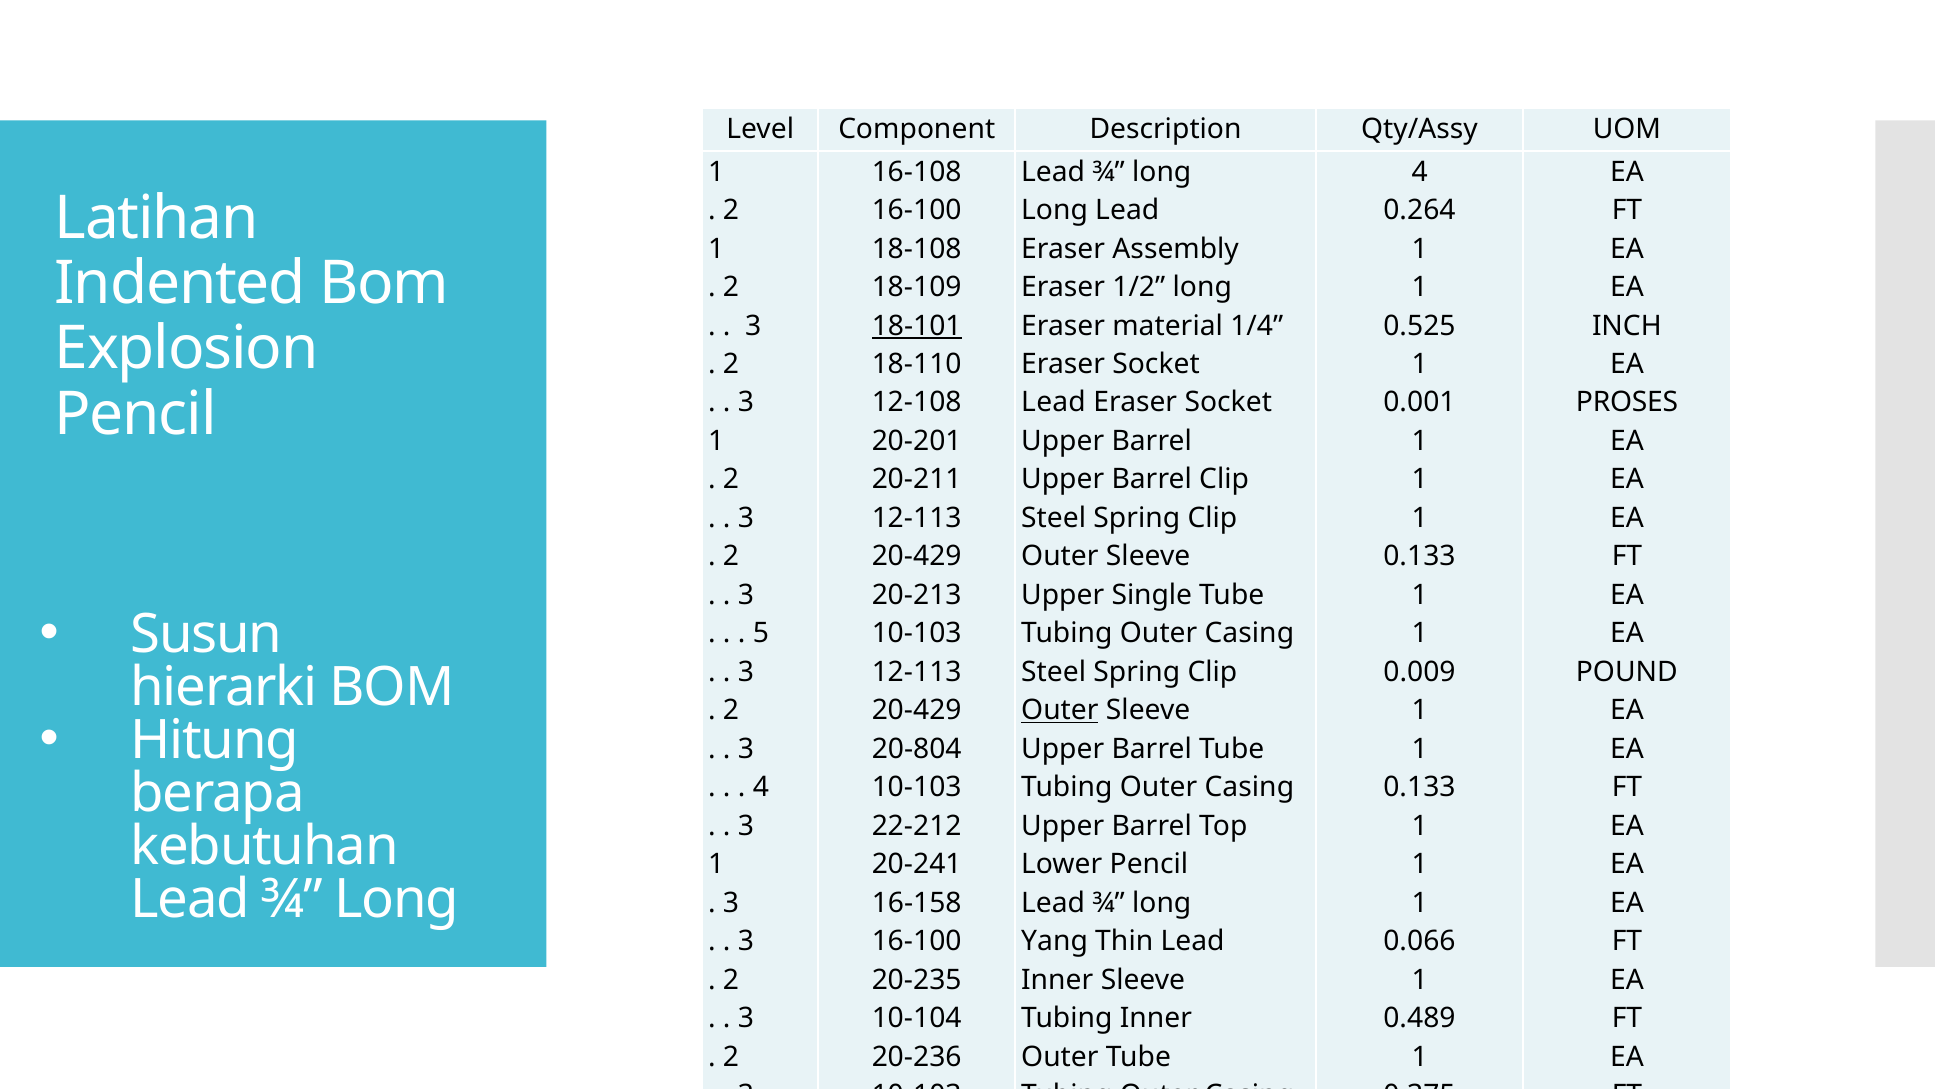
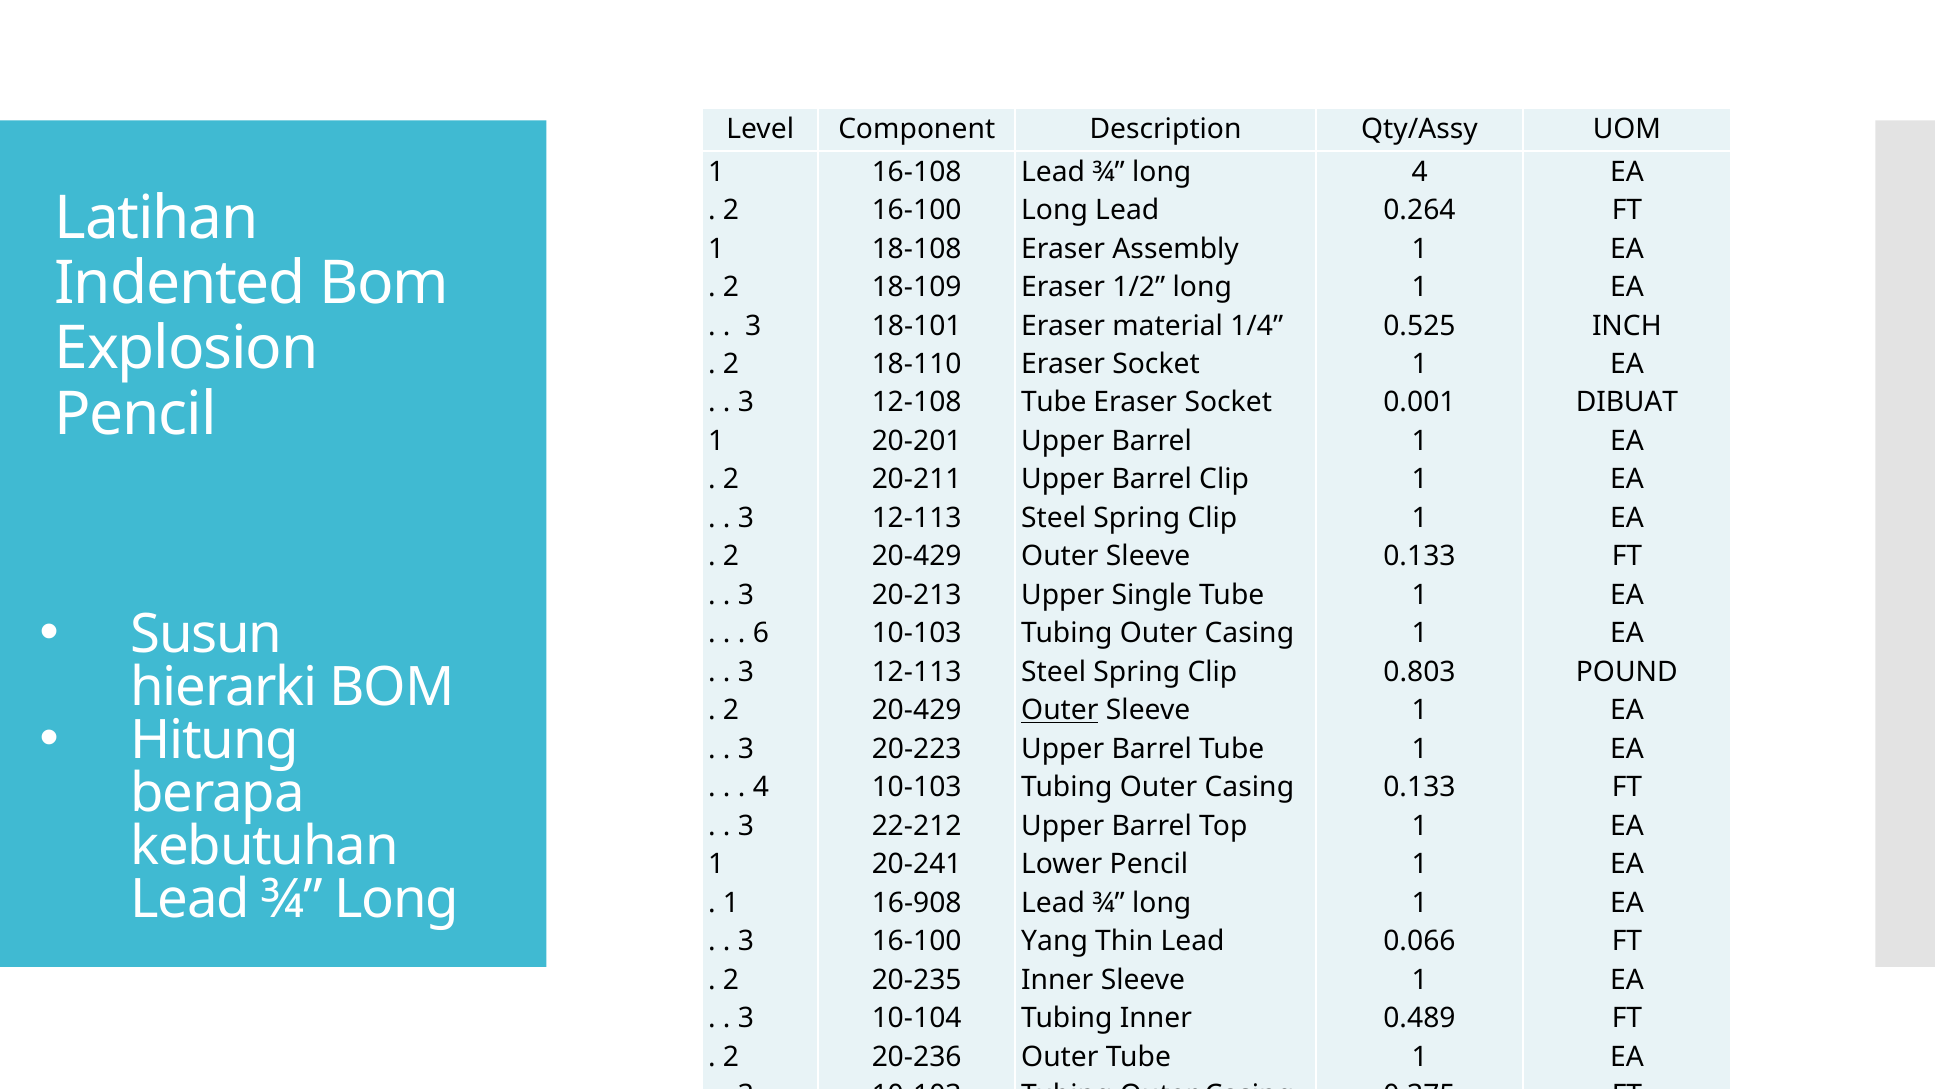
18-101 underline: present -> none
Lead at (1054, 402): Lead -> Tube
PROSES: PROSES -> DIBUAT
5: 5 -> 6
0.009: 0.009 -> 0.803
20-804: 20-804 -> 20-223
3 at (731, 902): 3 -> 1
16-158: 16-158 -> 16-908
